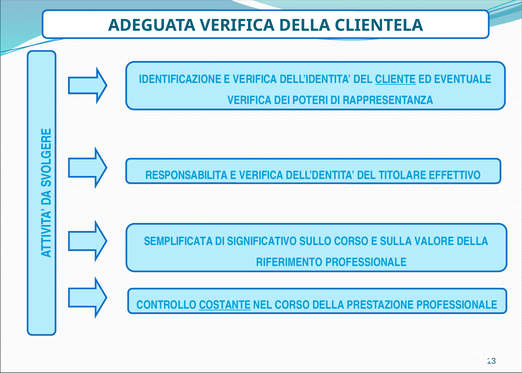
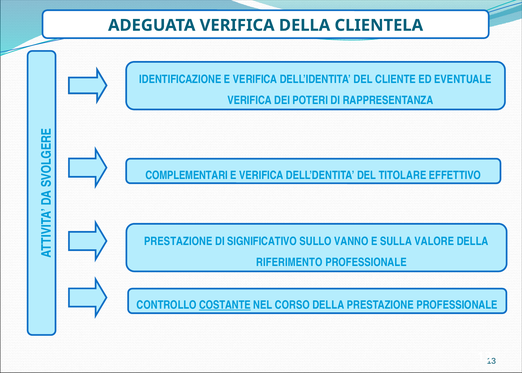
CLIENTE underline: present -> none
RESPONSABILITA: RESPONSABILITA -> COMPLEMENTARI
SEMPLIFICATA at (178, 242): SEMPLIFICATA -> PRESTAZIONE
SULLO CORSO: CORSO -> VANNO
